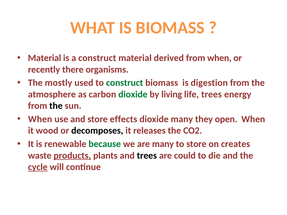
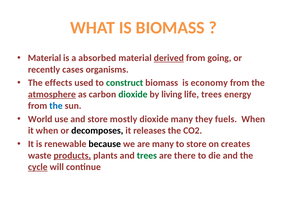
a construct: construct -> absorbed
derived underline: none -> present
from when: when -> going
there: there -> cases
mostly: mostly -> effects
digestion: digestion -> economy
atmosphere underline: none -> present
the at (56, 106) colour: black -> blue
When at (40, 119): When -> World
effects: effects -> mostly
open: open -> fuels
it wood: wood -> when
because colour: green -> black
trees at (147, 156) colour: black -> green
could: could -> there
